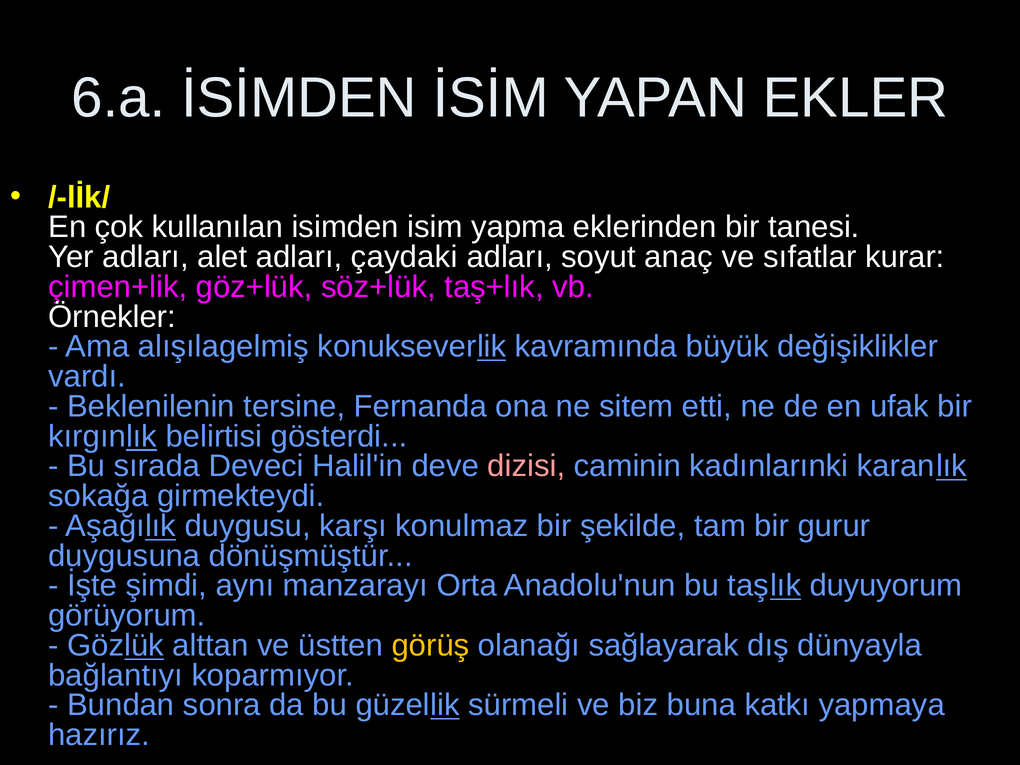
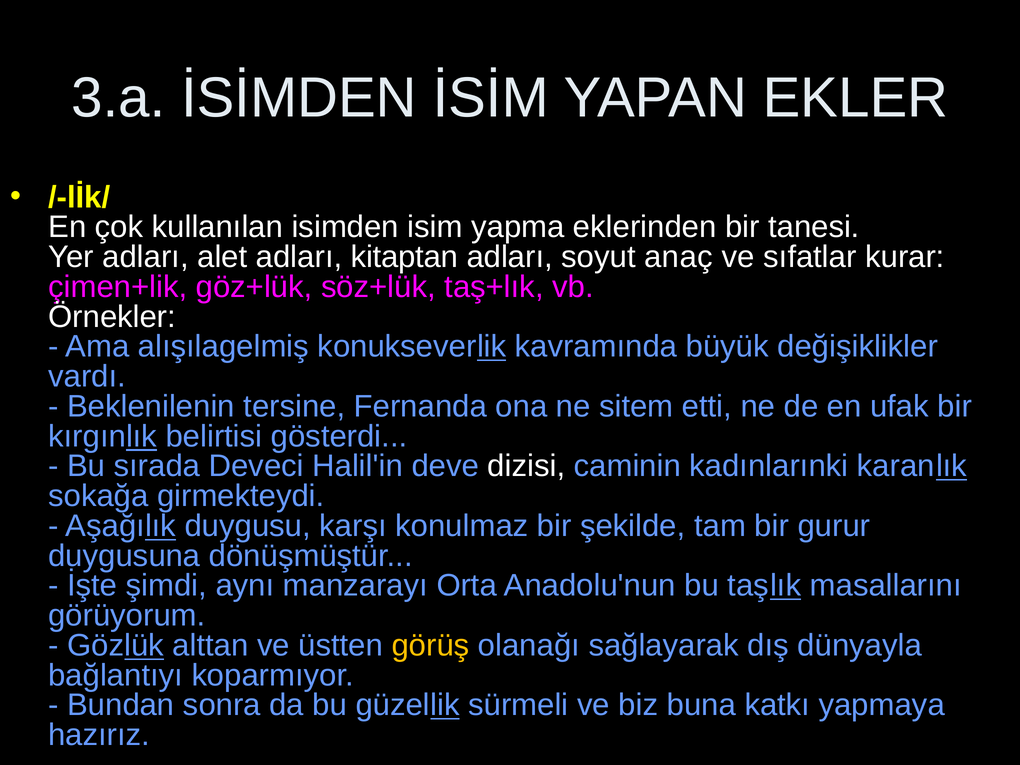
6.a: 6.a -> 3.a
çaydaki: çaydaki -> kitaptan
dizisi colour: pink -> white
duyuyorum: duyuyorum -> masallarını
